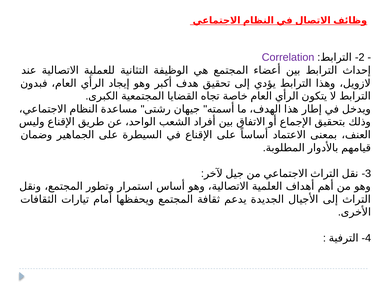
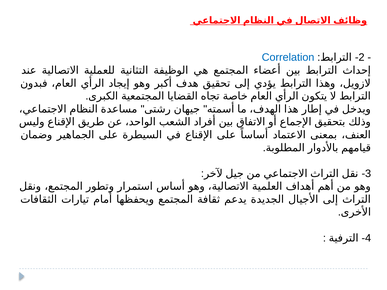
Correlation colour: purple -> blue
